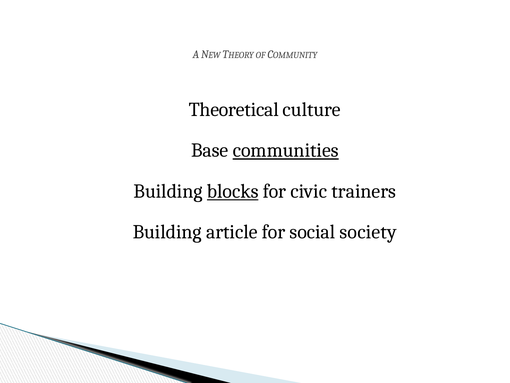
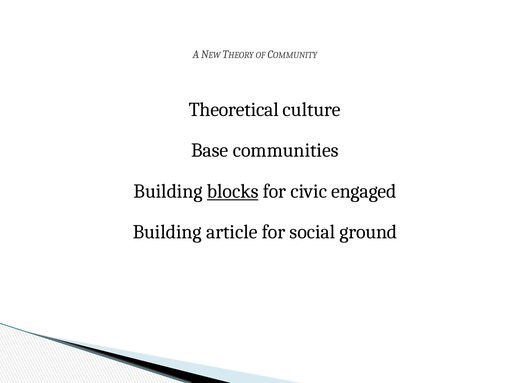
communities underline: present -> none
trainers: trainers -> engaged
society: society -> ground
